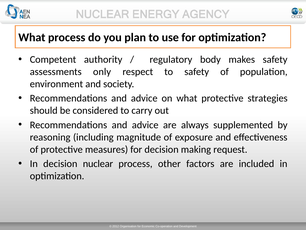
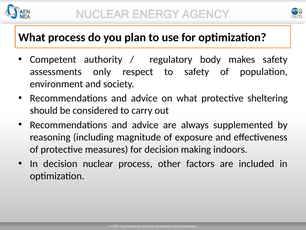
strategies: strategies -> sheltering
request: request -> indoors
